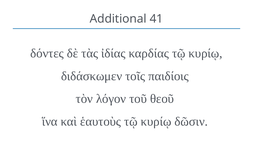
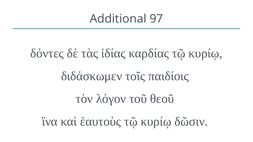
41: 41 -> 97
